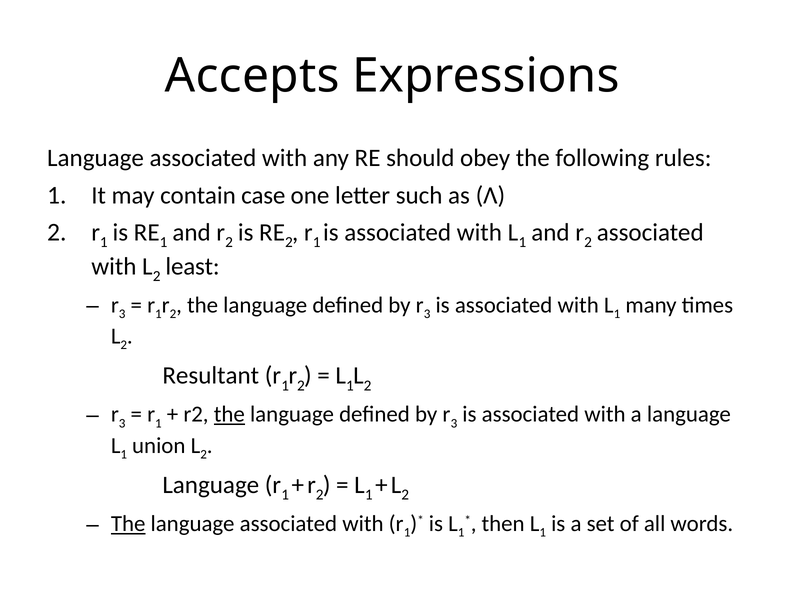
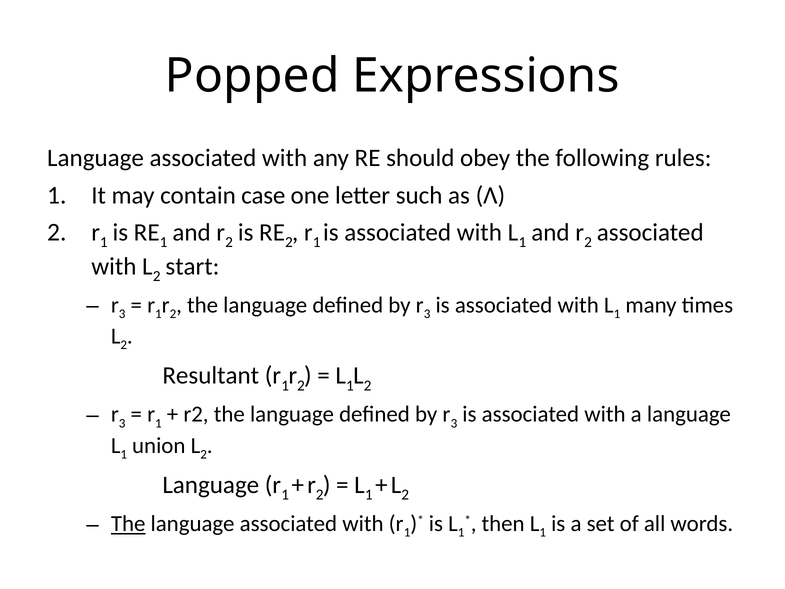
Accepts: Accepts -> Popped
least: least -> start
the at (229, 414) underline: present -> none
